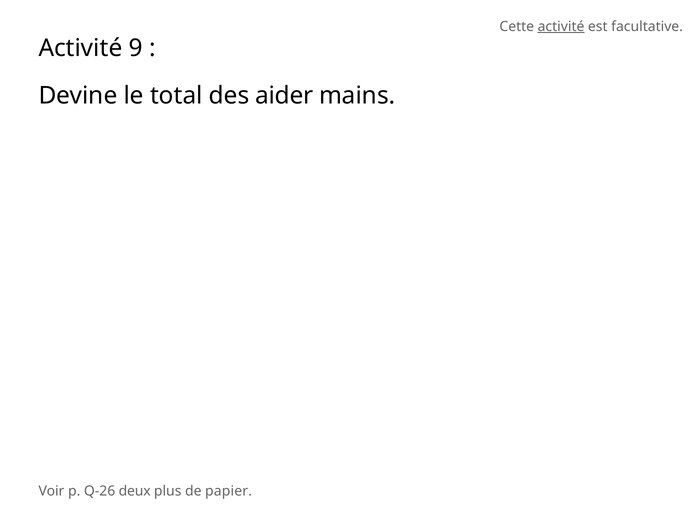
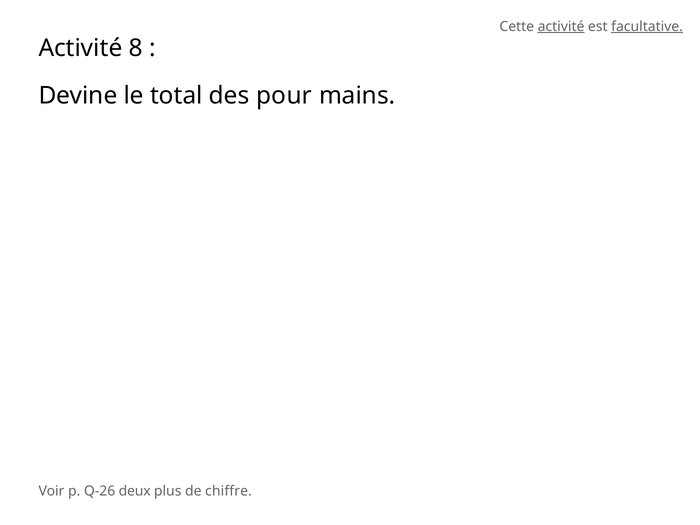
facultative underline: none -> present
9: 9 -> 8
aider: aider -> pour
papier: papier -> chiffre
